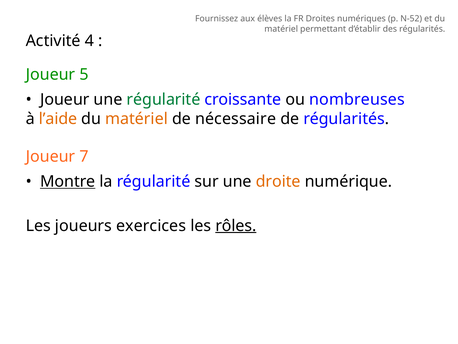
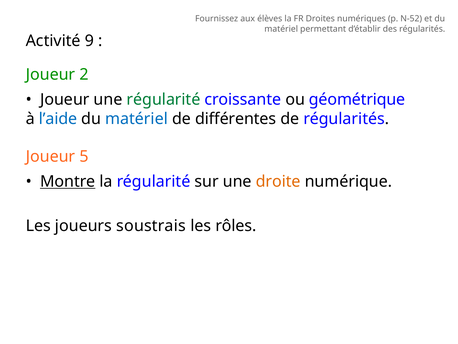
4: 4 -> 9
5: 5 -> 2
nombreuses: nombreuses -> géométrique
l’aide colour: orange -> blue
matériel at (137, 119) colour: orange -> blue
nécessaire: nécessaire -> différentes
7: 7 -> 5
exercices: exercices -> soustrais
rôles underline: present -> none
